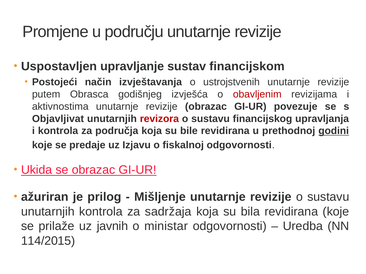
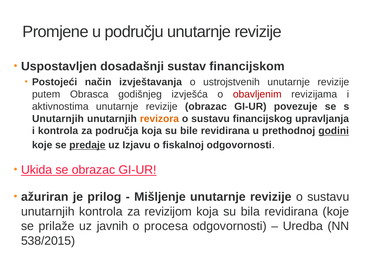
upravljanje: upravljanje -> dosadašnji
Objavljivat at (58, 119): Objavljivat -> Unutarnjih
revizora colour: red -> orange
predaje underline: none -> present
sadržaja: sadržaja -> revizijom
ministar: ministar -> procesa
114/2015: 114/2015 -> 538/2015
